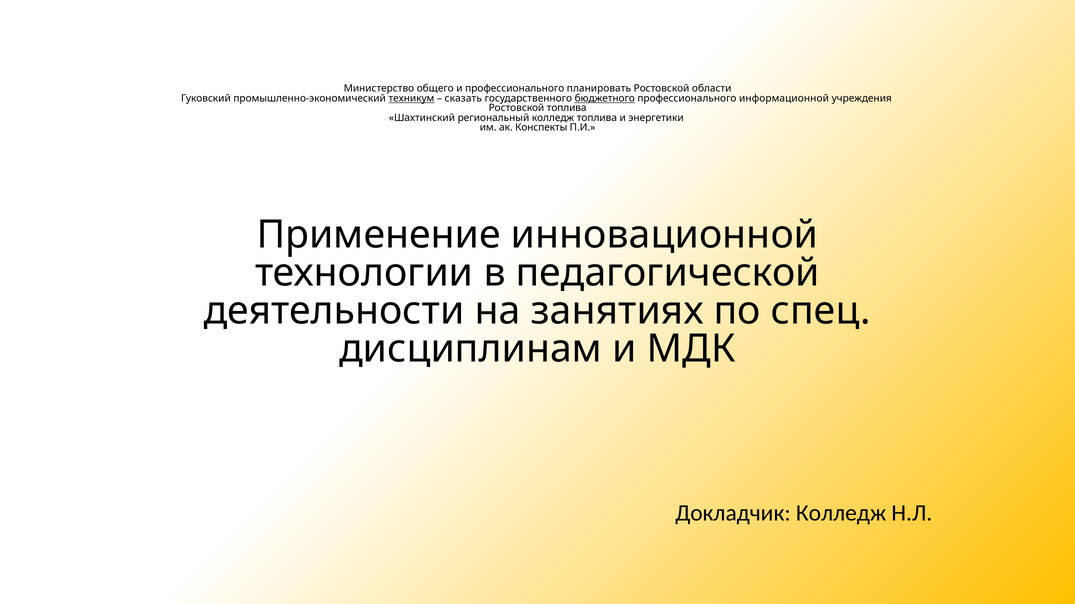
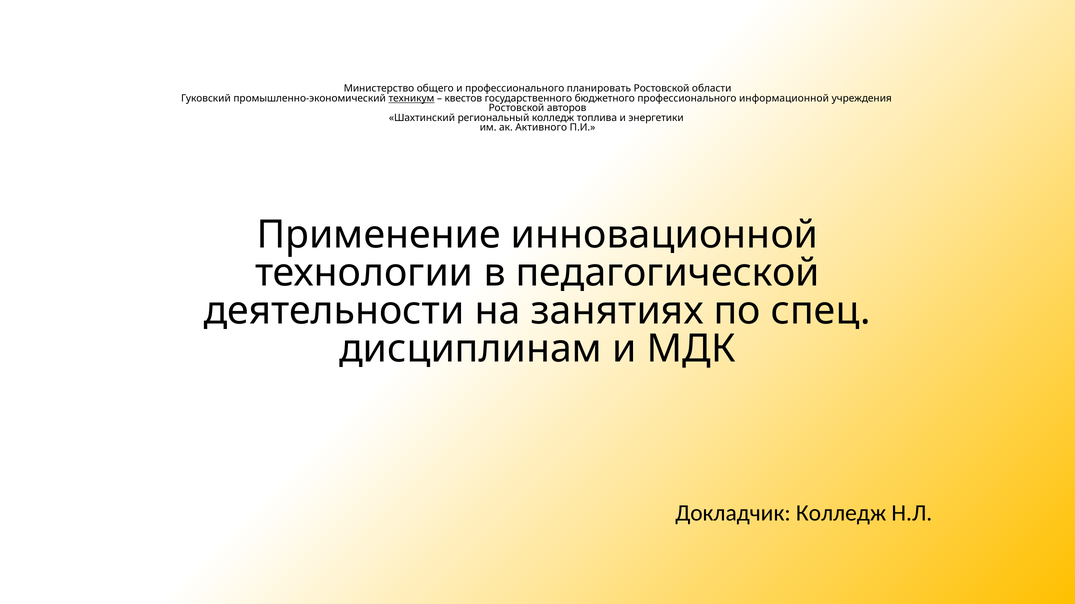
сказать: сказать -> квестов
бюджетного underline: present -> none
Ростовской топлива: топлива -> авторов
Конспекты: Конспекты -> Активного
